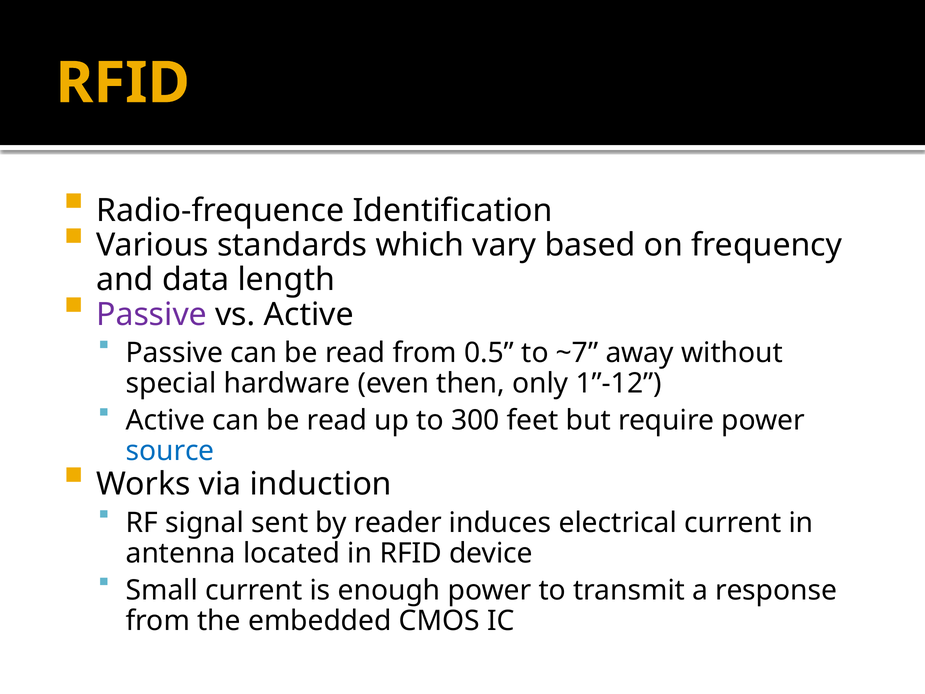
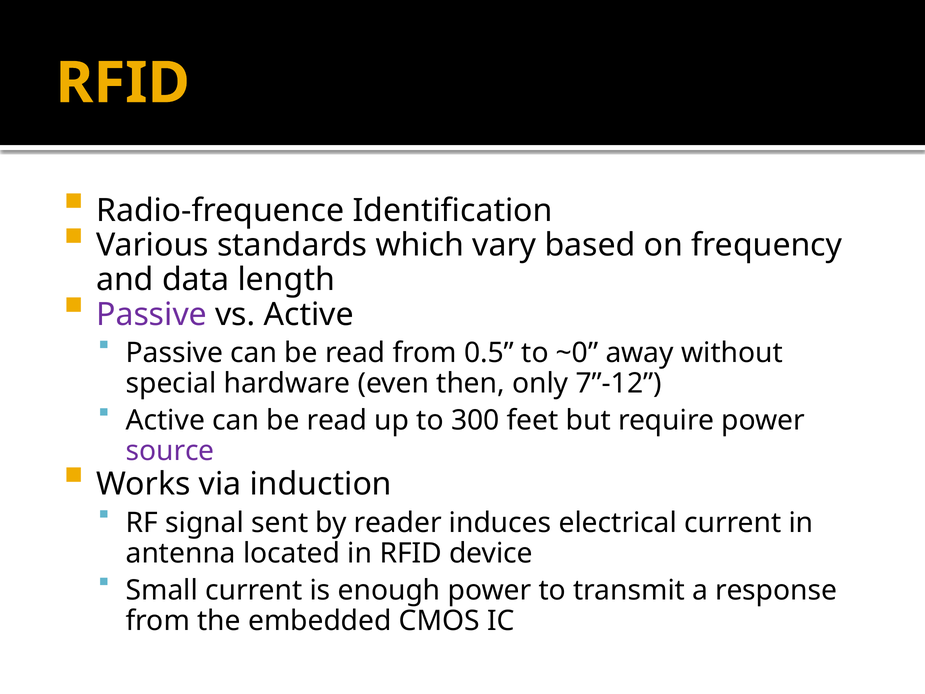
~7: ~7 -> ~0
1”-12: 1”-12 -> 7”-12
source colour: blue -> purple
